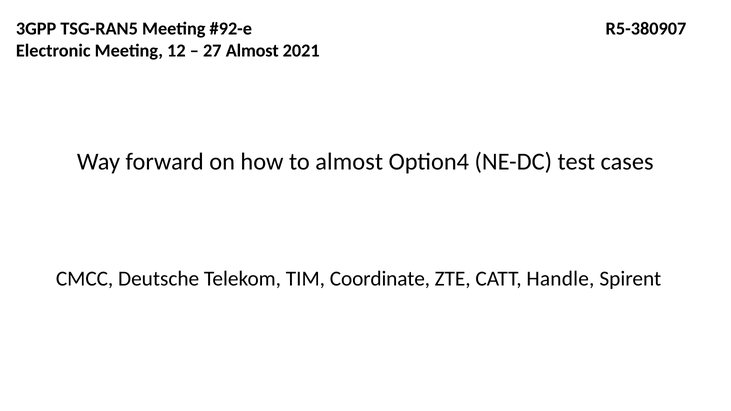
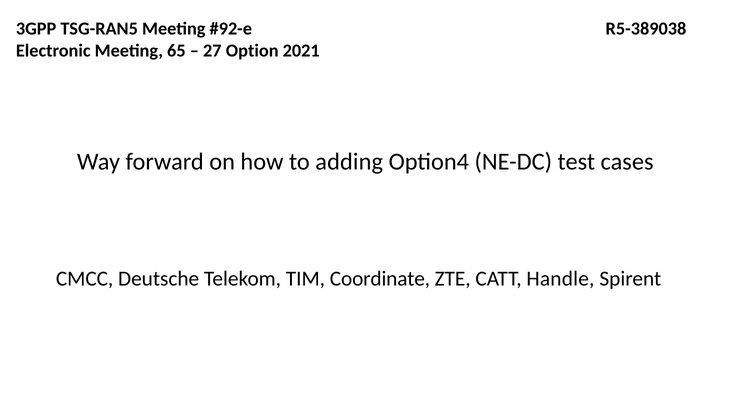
R5-380907: R5-380907 -> R5-389038
12: 12 -> 65
27 Almost: Almost -> Option
to almost: almost -> adding
